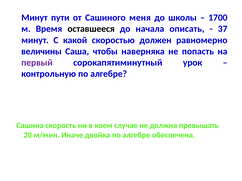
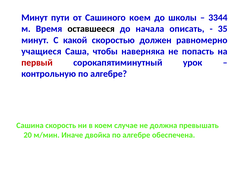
Сашиного меня: меня -> коем
1700: 1700 -> 3344
37: 37 -> 35
величины: величины -> учащиеся
первый colour: purple -> red
